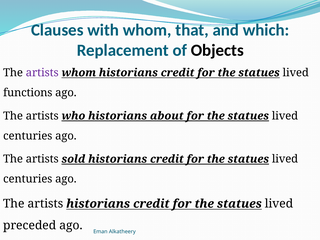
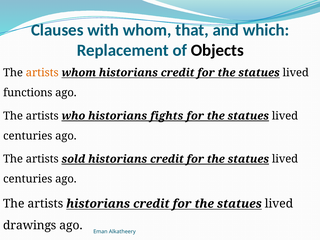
artists at (42, 73) colour: purple -> orange
about: about -> fights
preceded: preceded -> drawings
